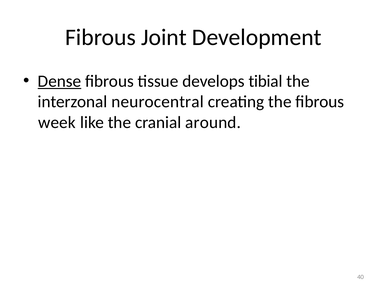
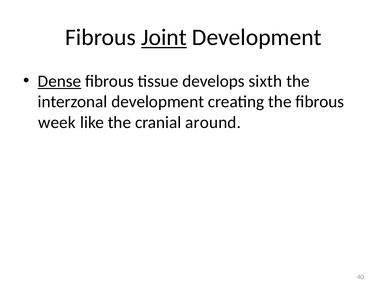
Joint underline: none -> present
tibial: tibial -> sixth
interzonal neurocentral: neurocentral -> development
